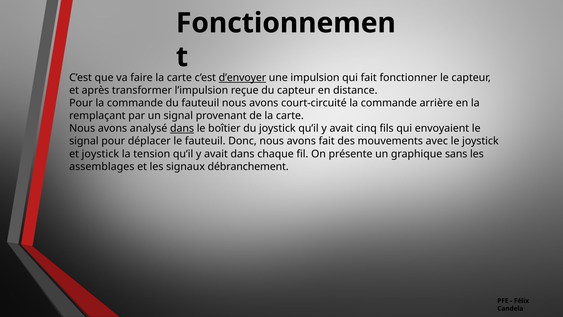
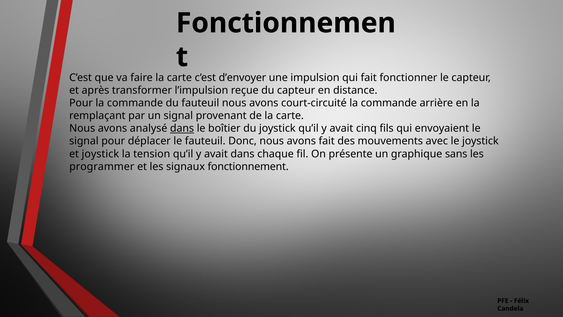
d’envoyer underline: present -> none
assemblages: assemblages -> programmer
débranchement: débranchement -> fonctionnement
